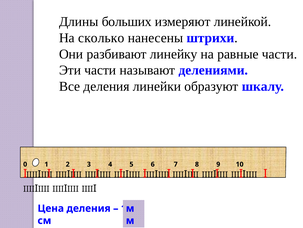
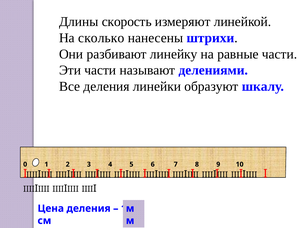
больших: больших -> скорость
